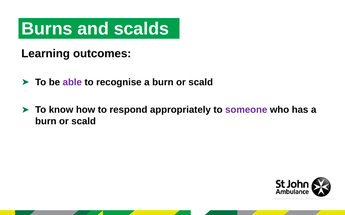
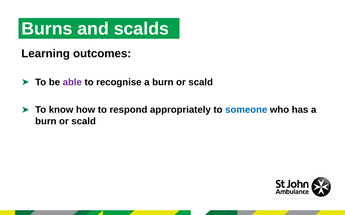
someone colour: purple -> blue
